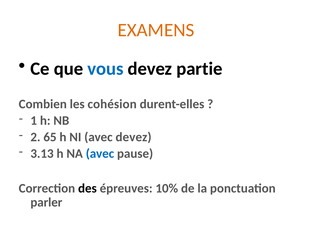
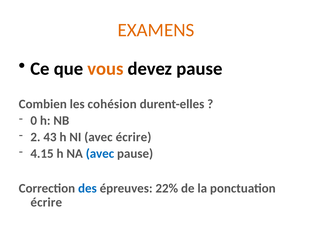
vous colour: blue -> orange
devez partie: partie -> pause
1: 1 -> 0
65: 65 -> 43
avec devez: devez -> écrire
3.13: 3.13 -> 4.15
des colour: black -> blue
10%: 10% -> 22%
parler at (46, 202): parler -> écrire
